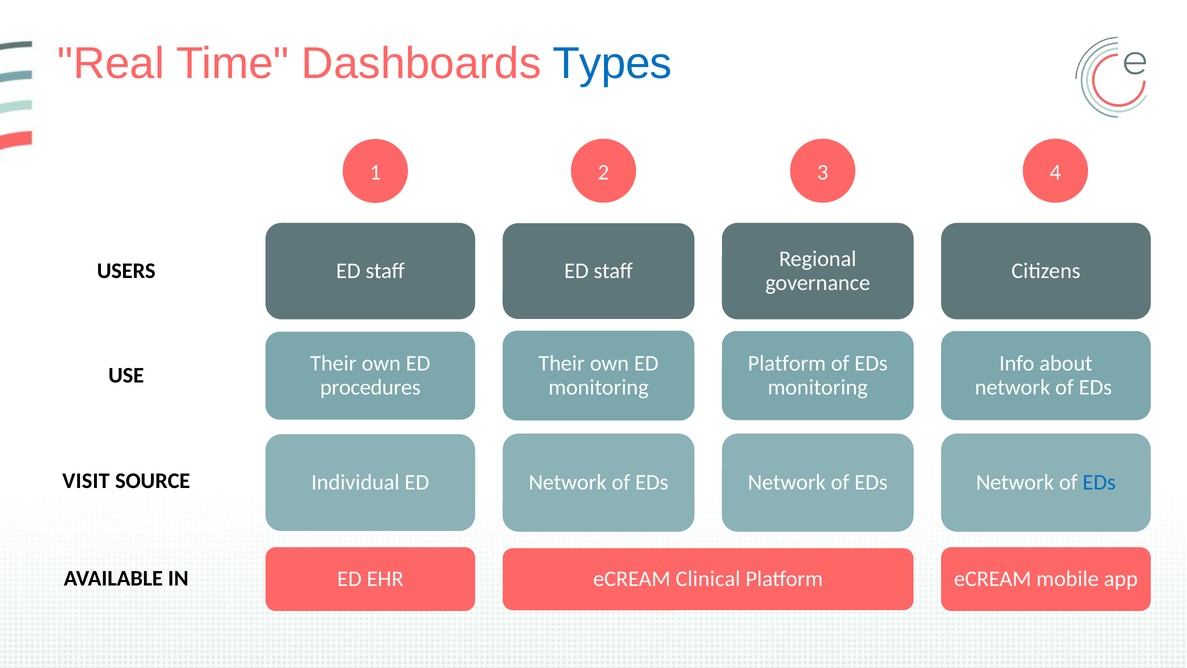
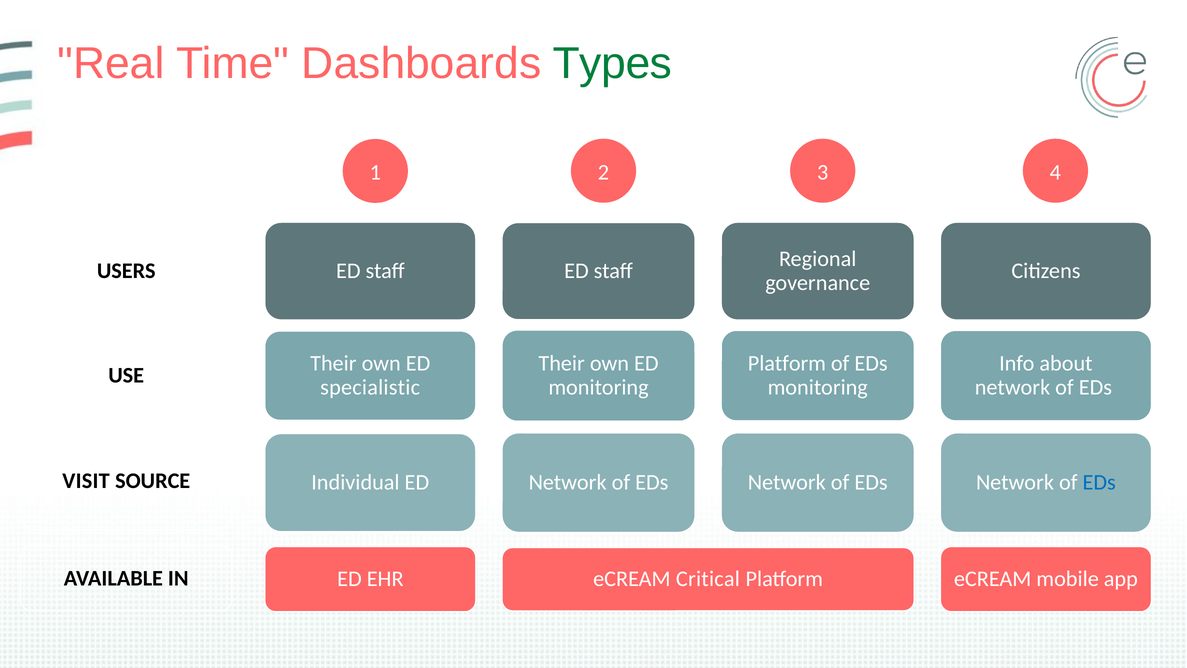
Types colour: blue -> green
procedures: procedures -> specialistic
Clinical: Clinical -> Critical
